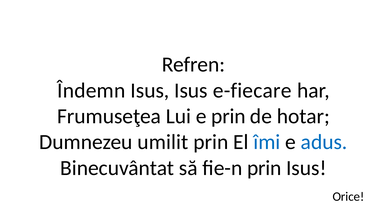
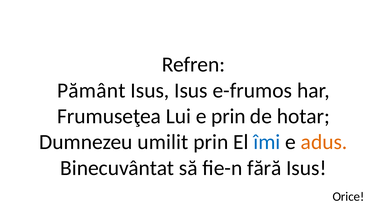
Îndemn: Îndemn -> Pământ
e-fiecare: e-fiecare -> e-frumos
adus colour: blue -> orange
fie-n prin: prin -> fără
